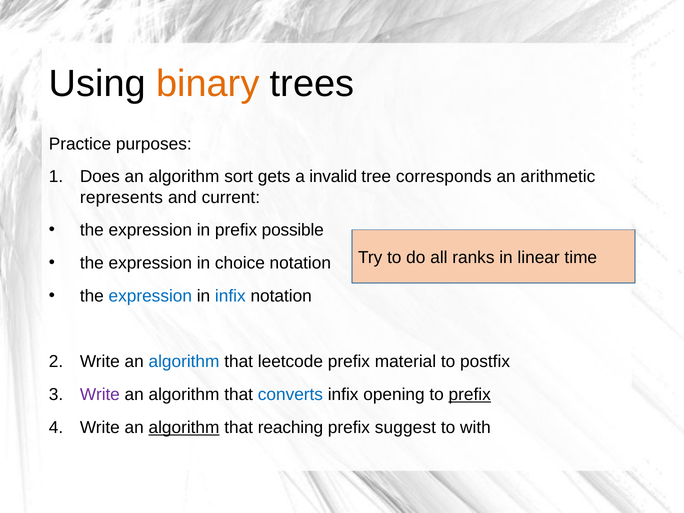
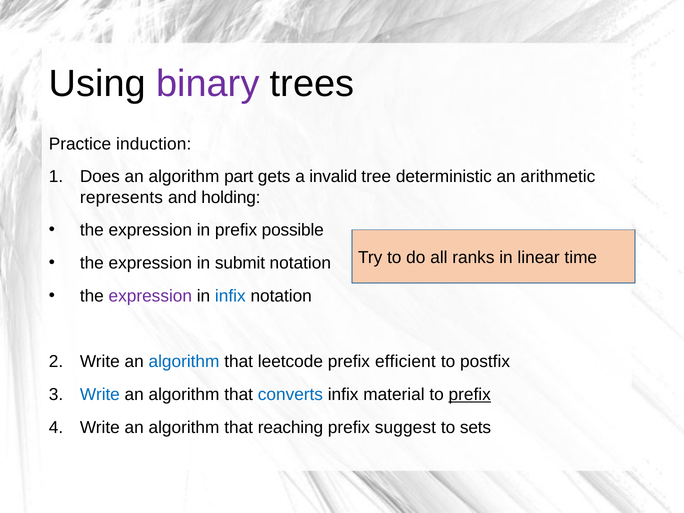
binary colour: orange -> purple
purposes: purposes -> induction
sort: sort -> part
corresponds: corresponds -> deterministic
current: current -> holding
choice: choice -> submit
expression at (150, 296) colour: blue -> purple
material: material -> efficient
Write at (100, 395) colour: purple -> blue
opening: opening -> material
algorithm at (184, 428) underline: present -> none
with: with -> sets
